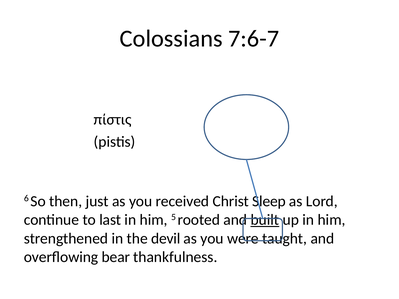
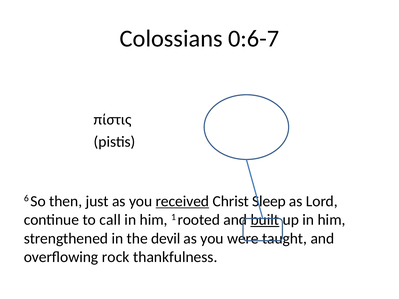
7:6-7: 7:6-7 -> 0:6-7
received underline: none -> present
last: last -> call
5: 5 -> 1
bear: bear -> rock
